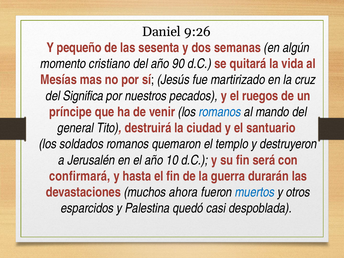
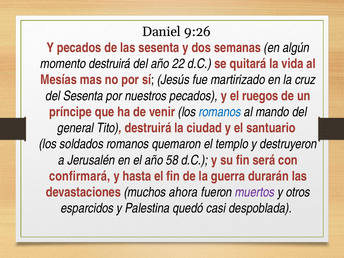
Y pequeño: pequeño -> pecados
momento cristiano: cristiano -> destruirá
90: 90 -> 22
del Significa: Significa -> Sesenta
10: 10 -> 58
muertos colour: blue -> purple
